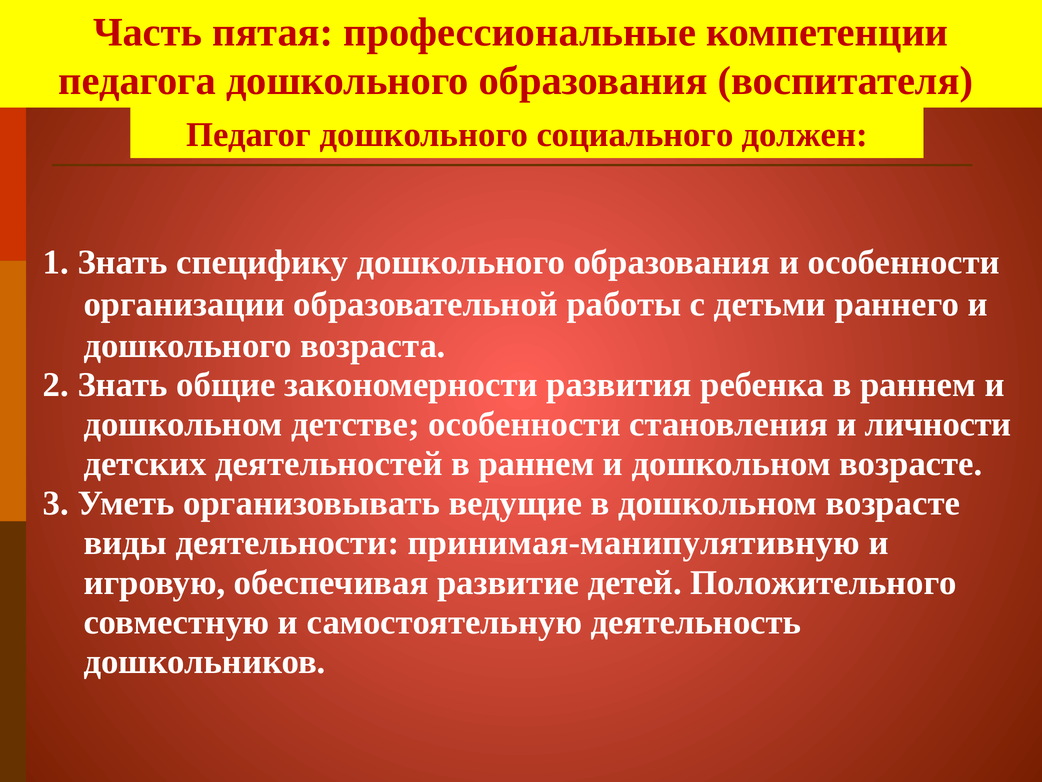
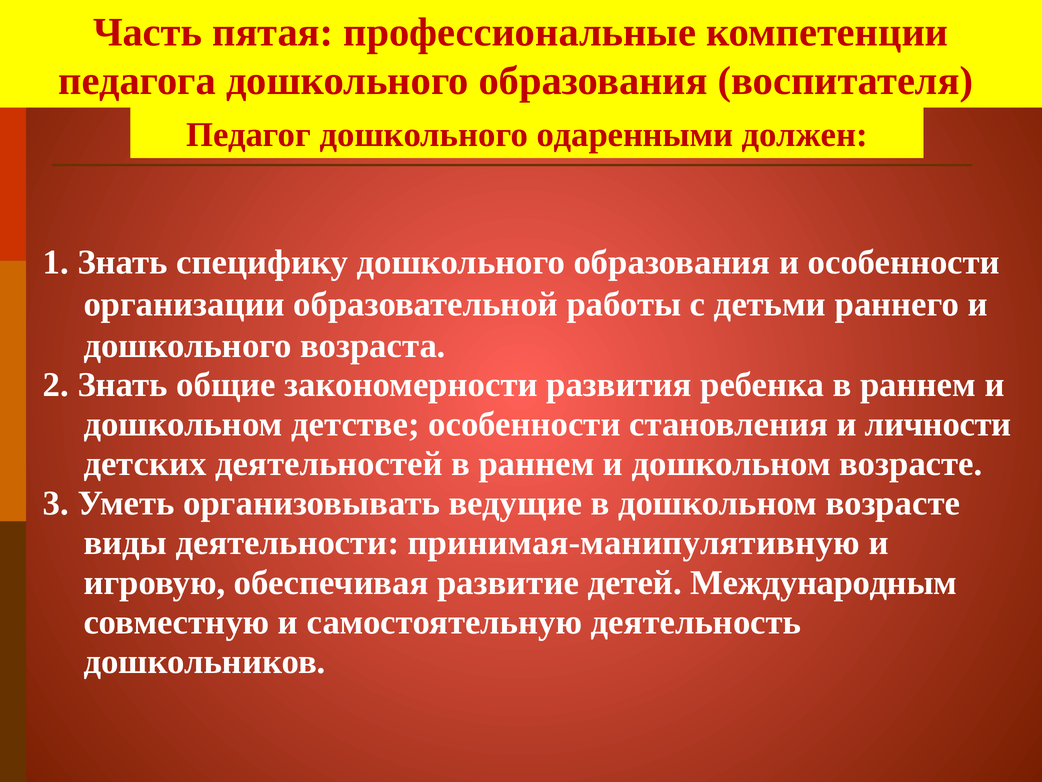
социального: социального -> одаренными
Положительного: Положительного -> Международным
